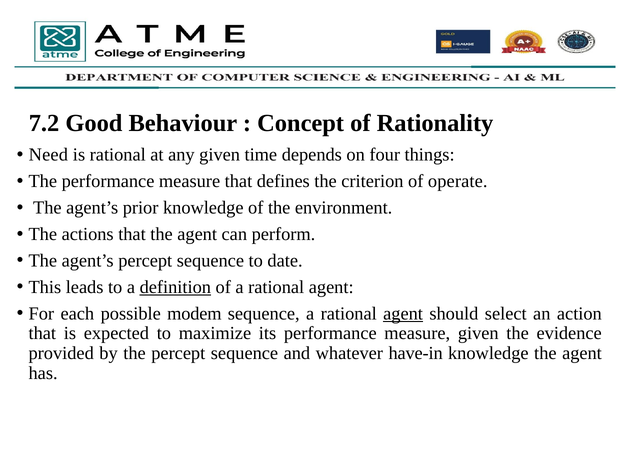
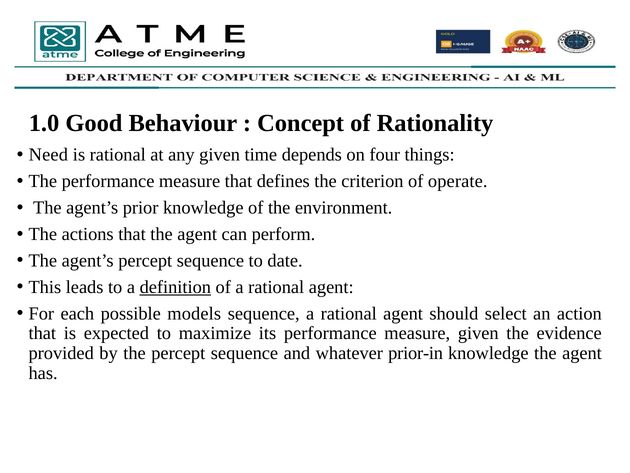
7.2: 7.2 -> 1.0
modem: modem -> models
agent at (403, 313) underline: present -> none
have-in: have-in -> prior-in
